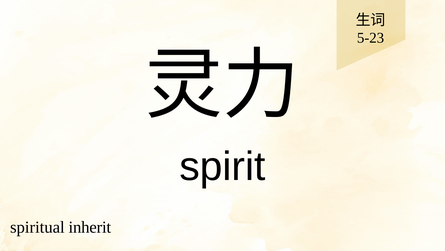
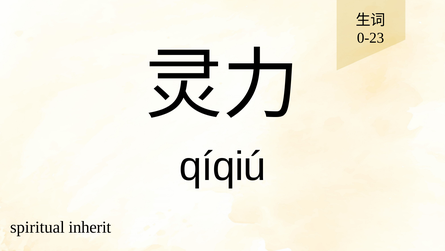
5-23: 5-23 -> 0-23
spirit: spirit -> qíqiú
